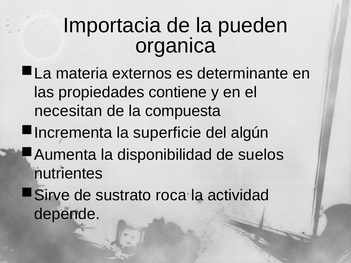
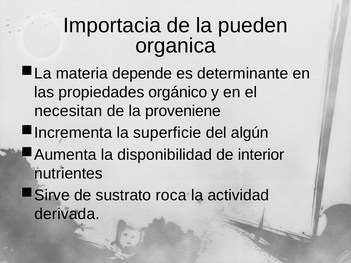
externos: externos -> depende
contiene: contiene -> orgánico
compuesta: compuesta -> proveniene
suelos: suelos -> interior
depende: depende -> derivada
